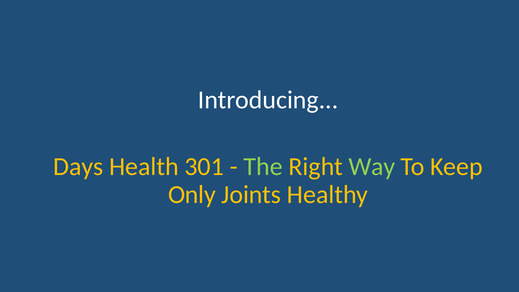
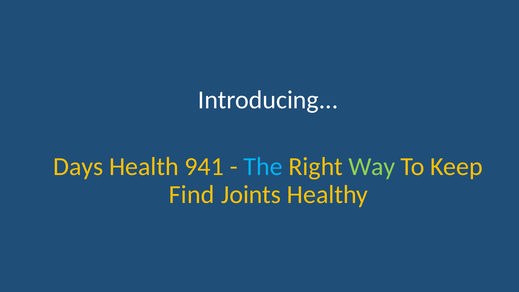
301: 301 -> 941
The colour: light green -> light blue
Only: Only -> Find
